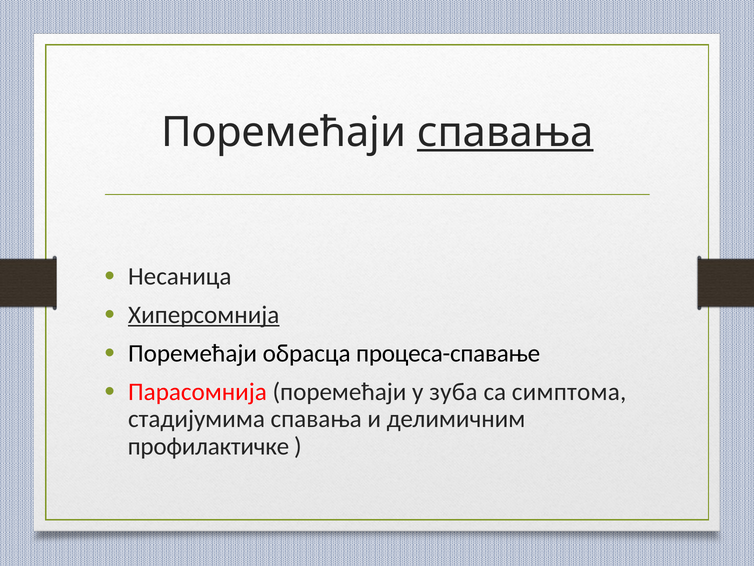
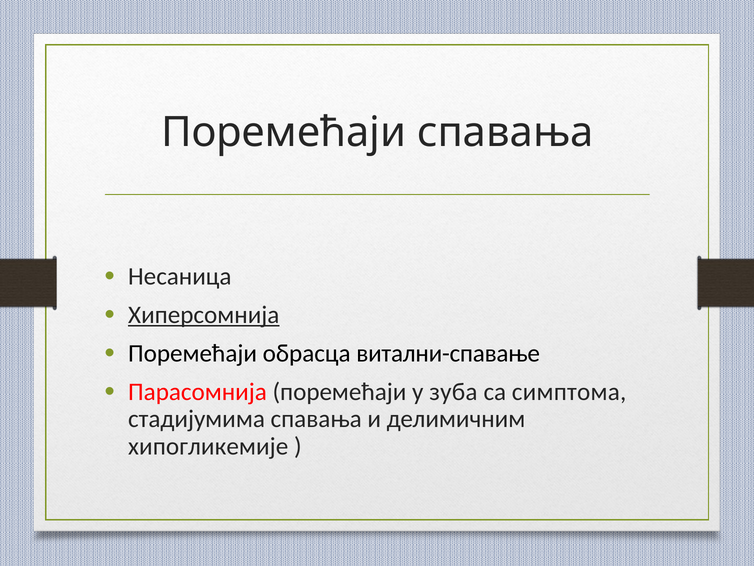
спавања at (505, 132) underline: present -> none
процеса-спавање: процеса-спавање -> витални-спавање
профилактичке: профилактичке -> хипогликемије
